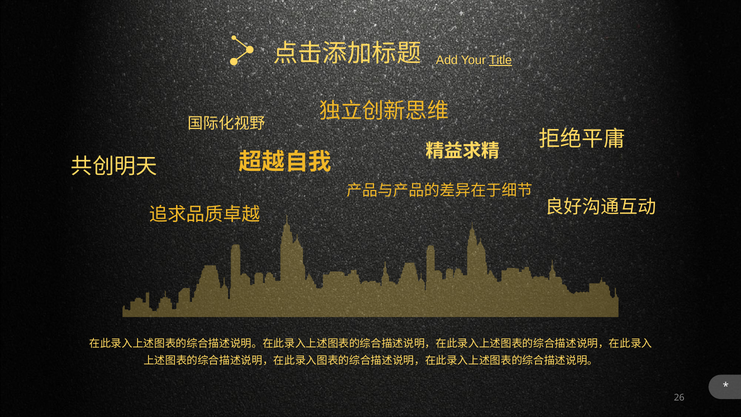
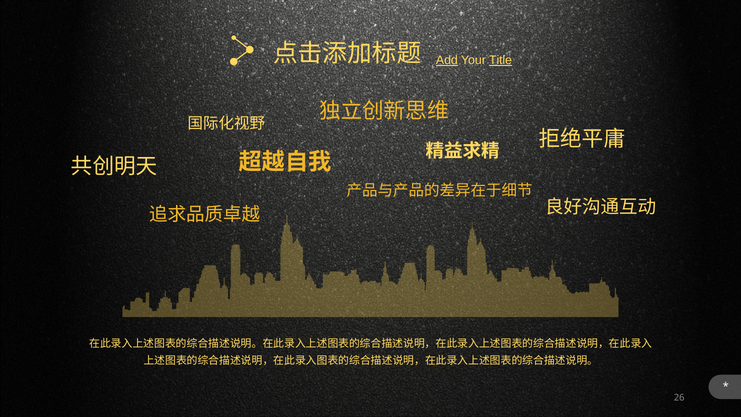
Add underline: none -> present
